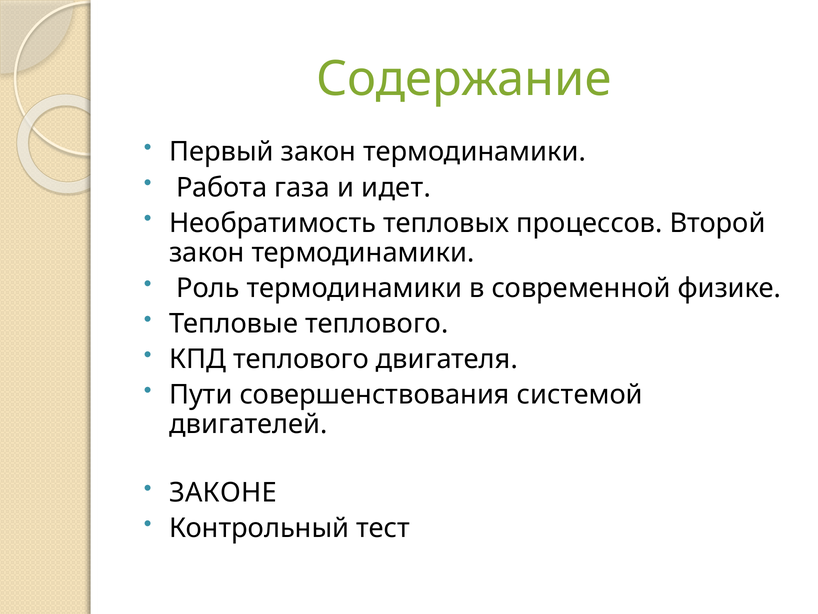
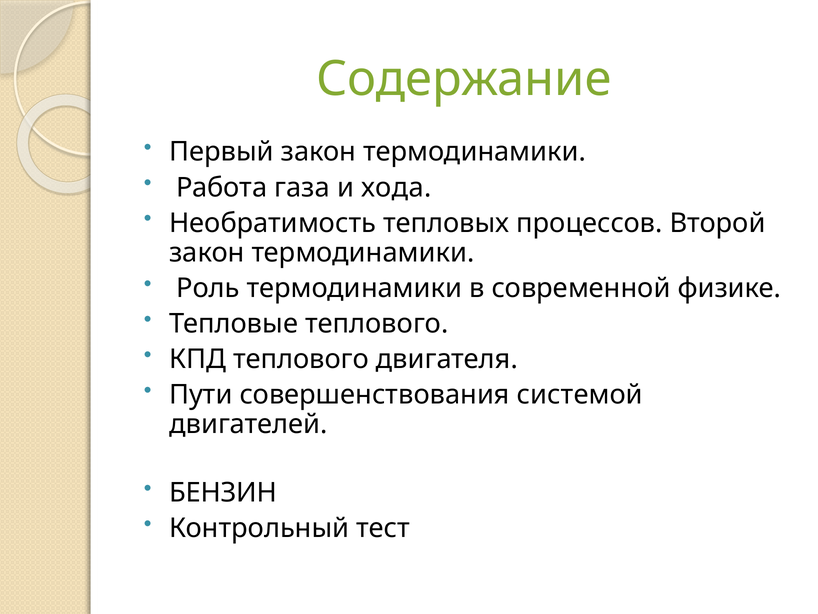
идет: идет -> хода
ЗАКОНЕ: ЗАКОНЕ -> БЕНЗИН
